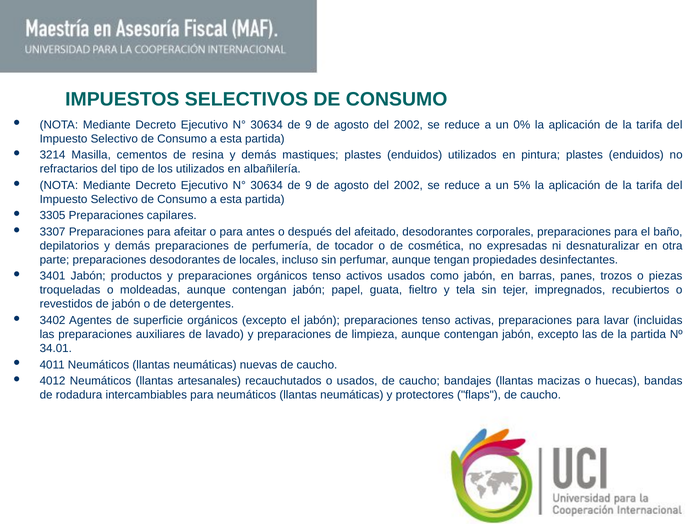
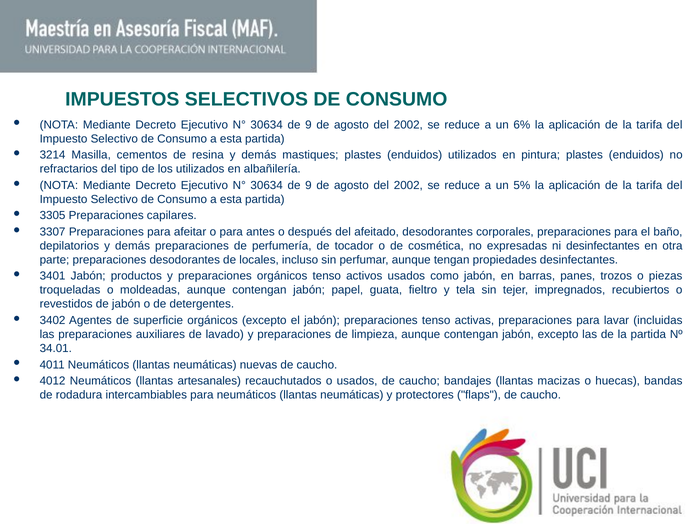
0%: 0% -> 6%
ni desnaturalizar: desnaturalizar -> desinfectantes
